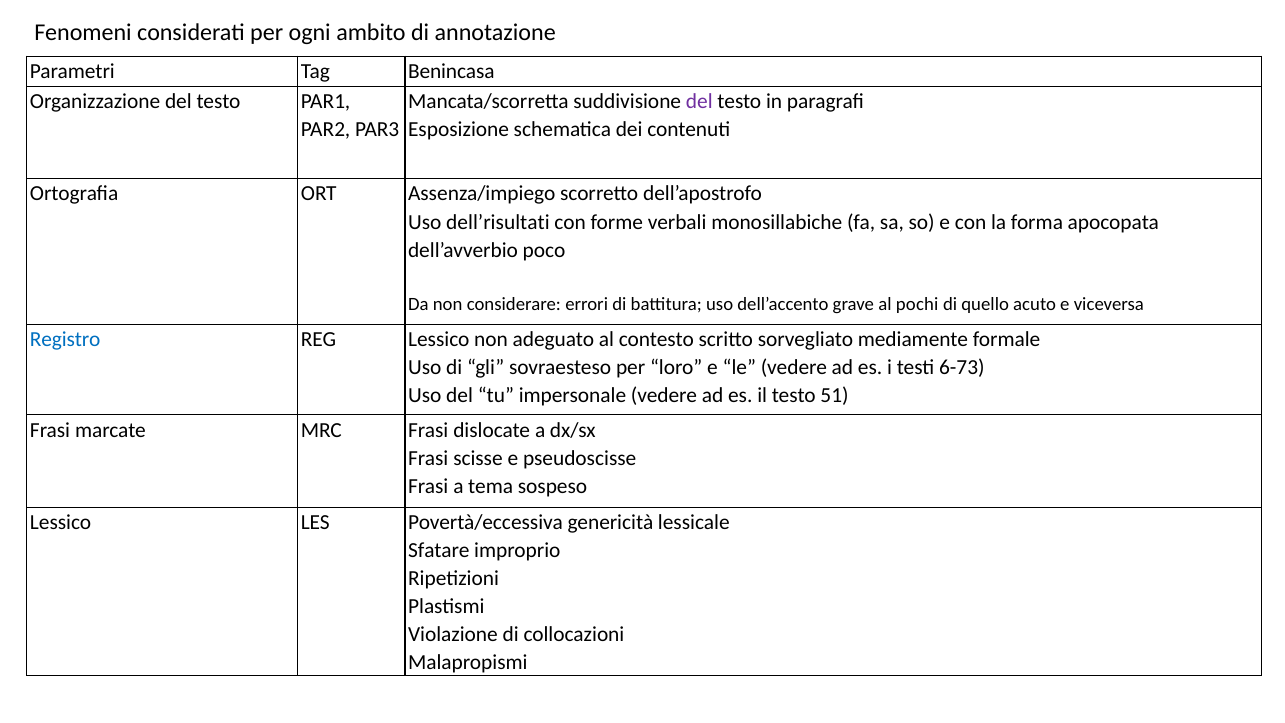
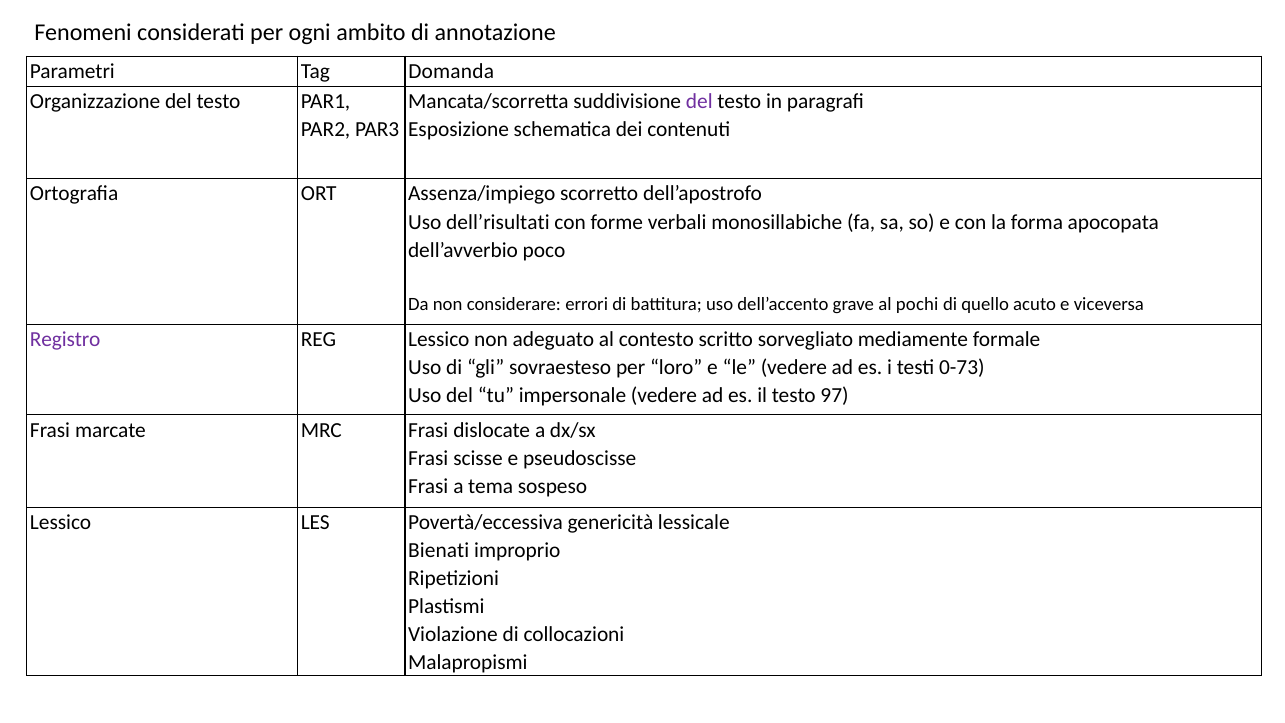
Benincasa: Benincasa -> Domanda
Registro colour: blue -> purple
6-73: 6-73 -> 0-73
51: 51 -> 97
Sfatare: Sfatare -> Bienati
